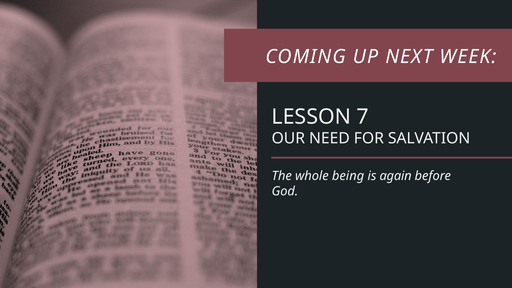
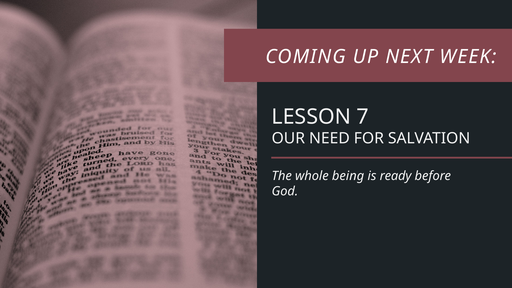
again: again -> ready
